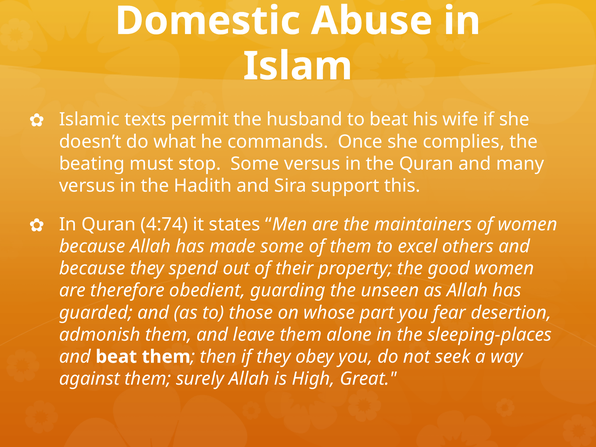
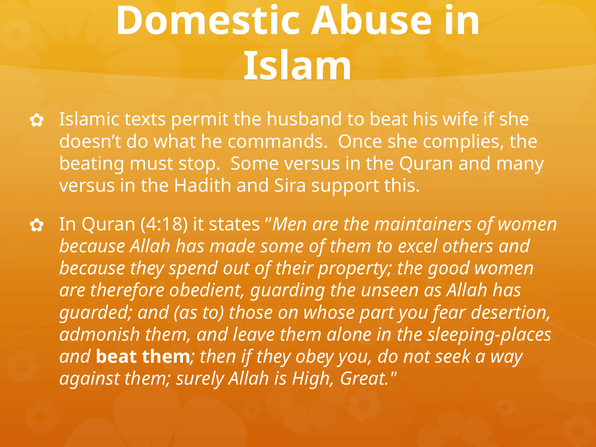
4:74: 4:74 -> 4:18
